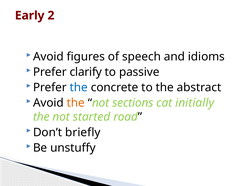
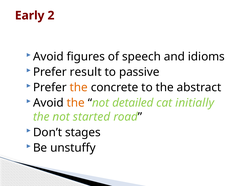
clarify: clarify -> result
the at (79, 87) colour: blue -> orange
sections: sections -> detailed
briefly: briefly -> stages
